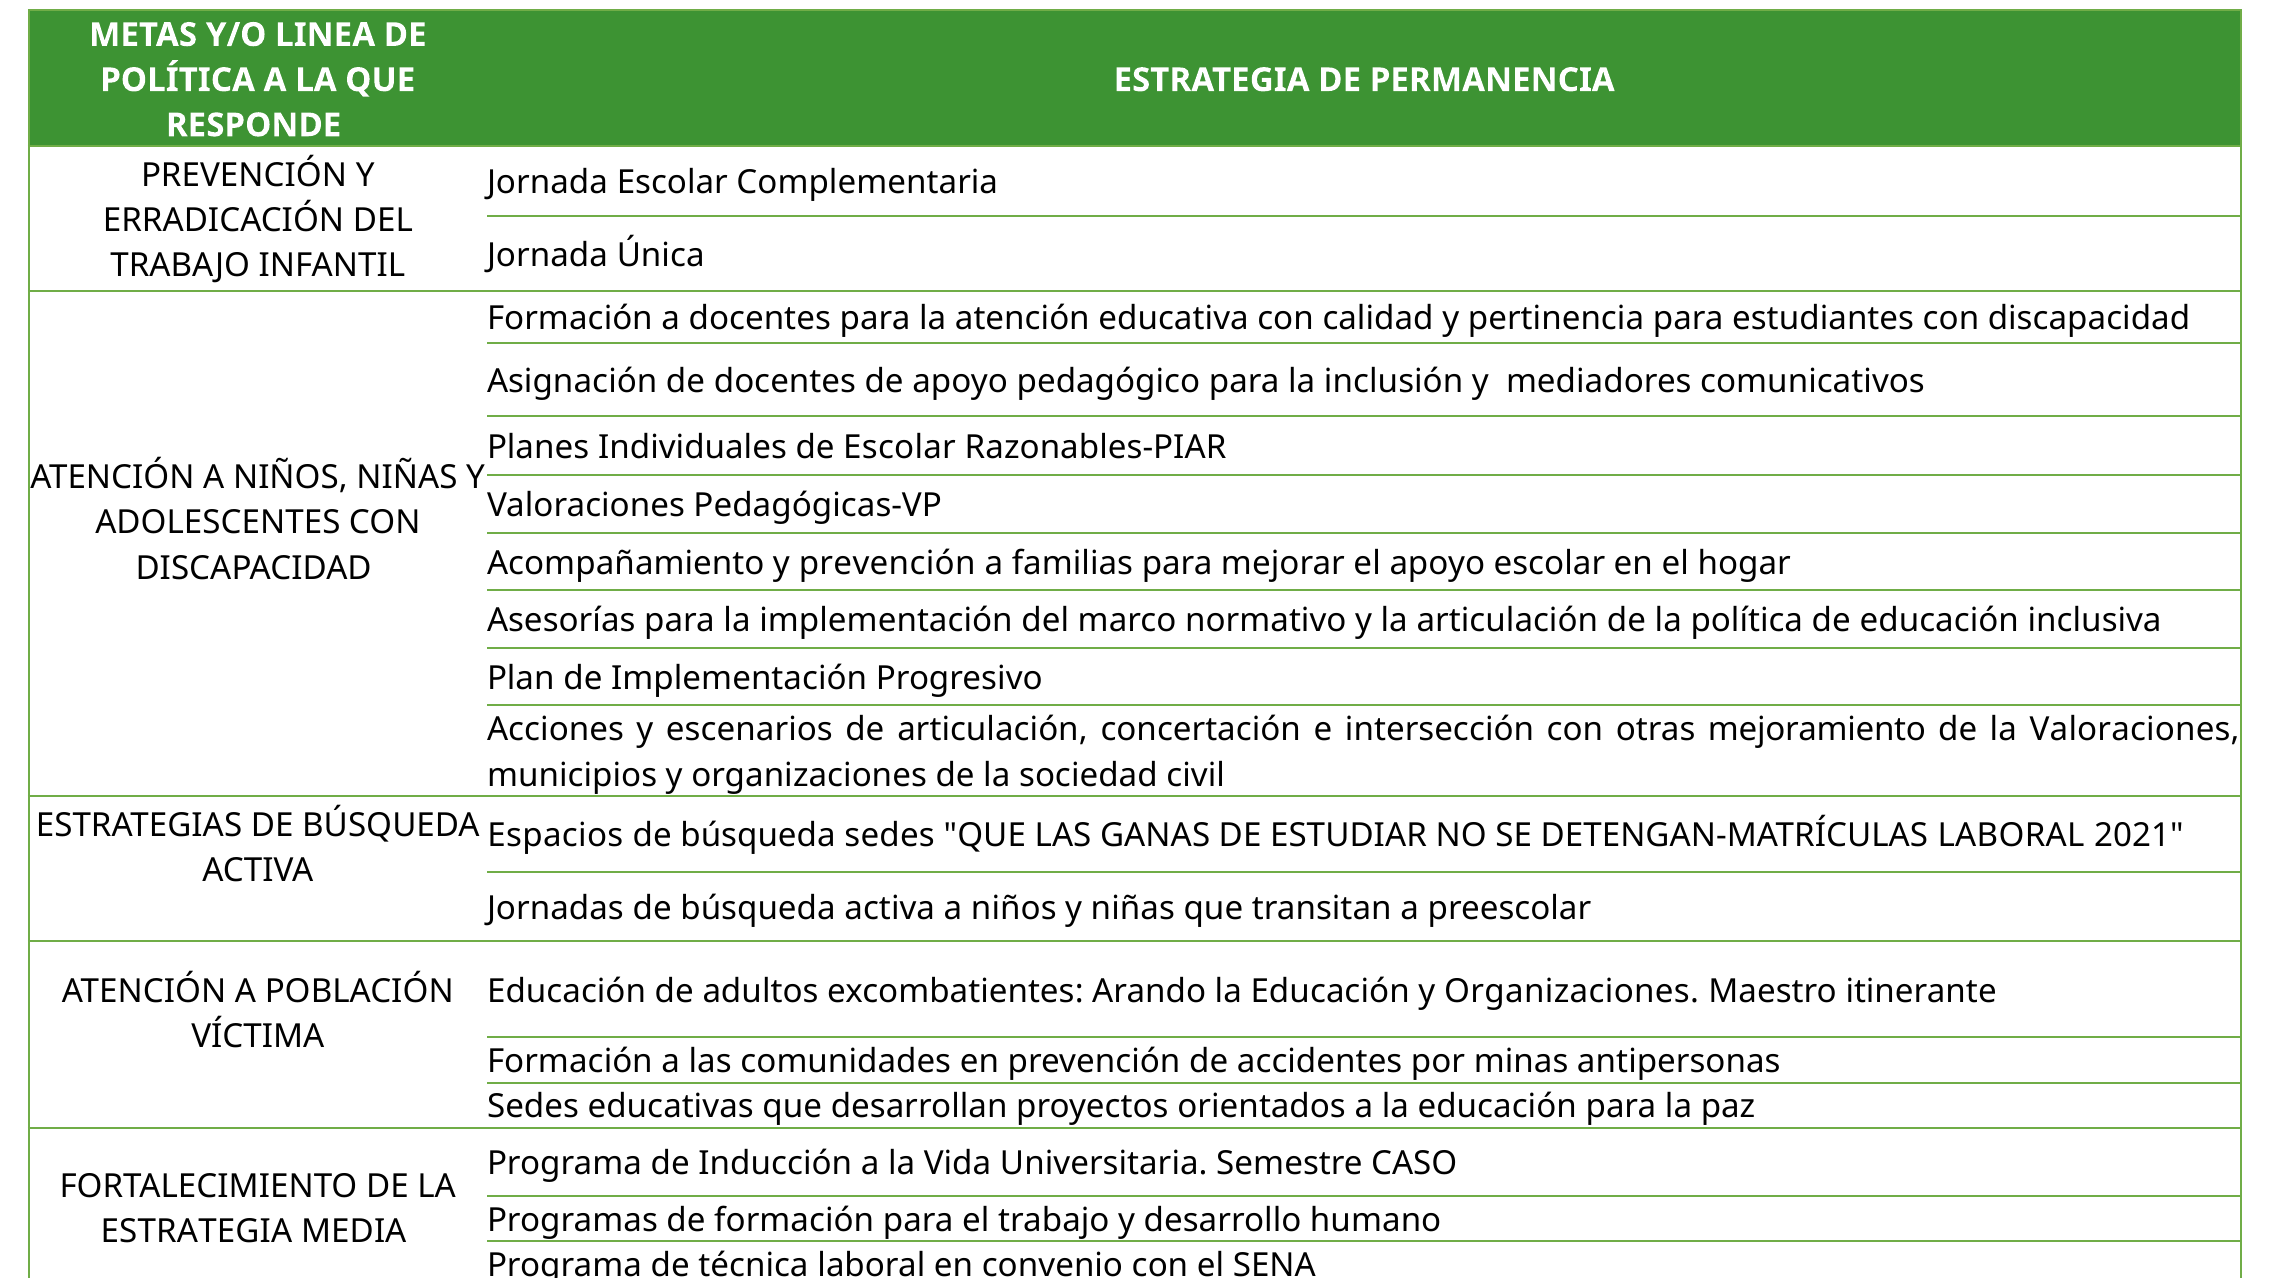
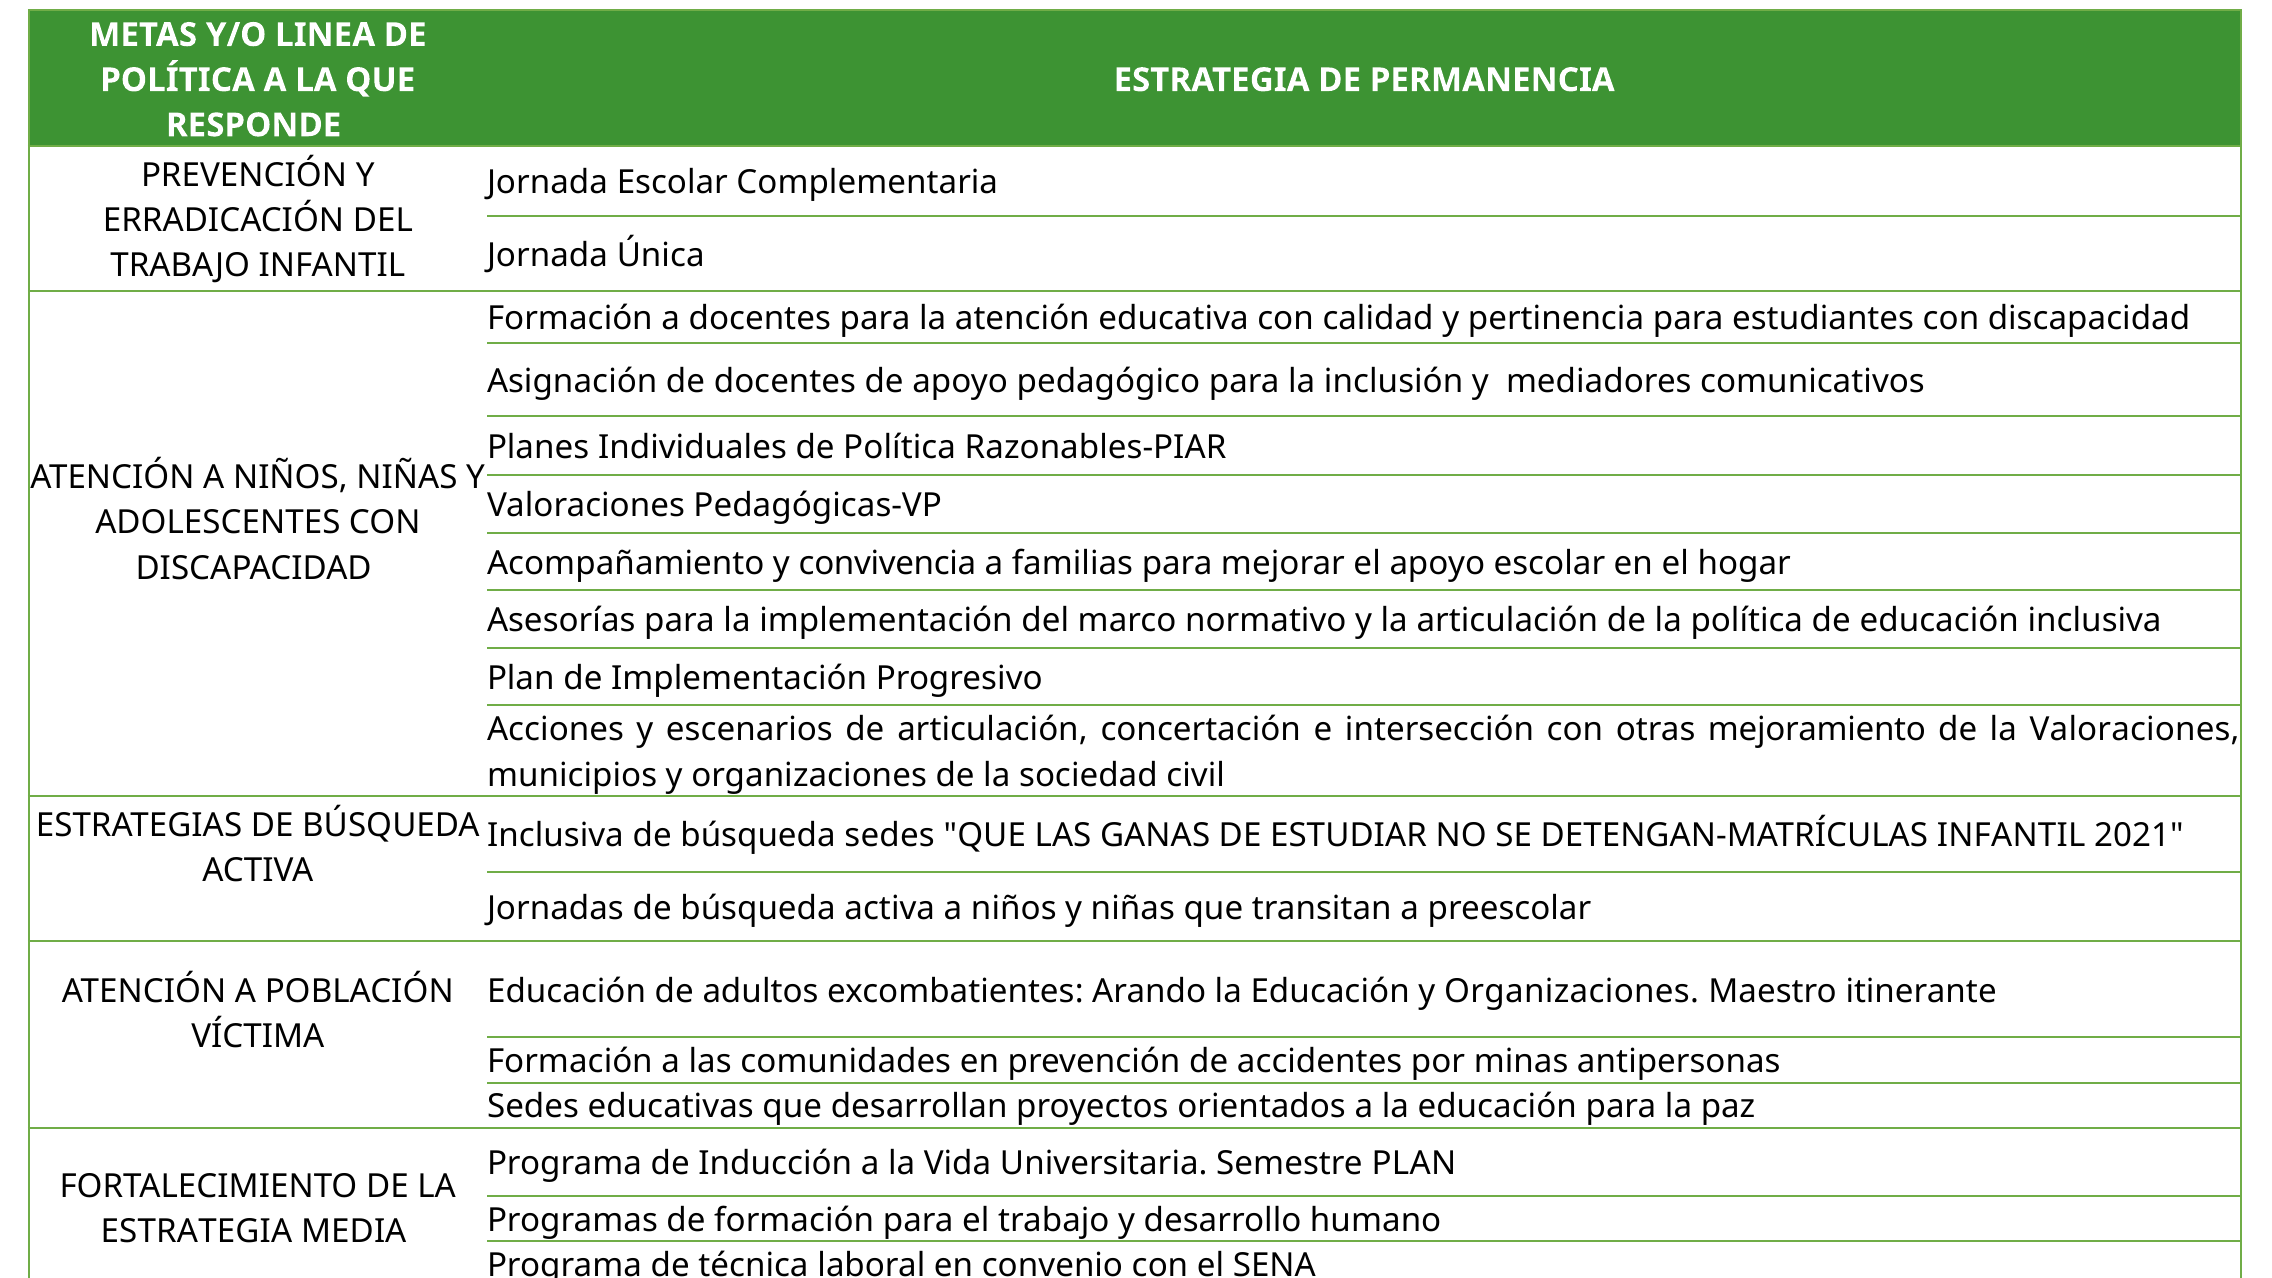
Individuales de Escolar: Escolar -> Política
y prevención: prevención -> convivencia
Espacios at (555, 836): Espacios -> Inclusiva
DETENGAN-MATRÍCULAS LABORAL: LABORAL -> INFANTIL
Semestre CASO: CASO -> PLAN
